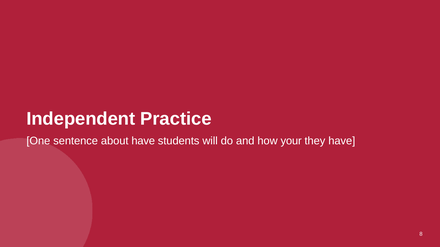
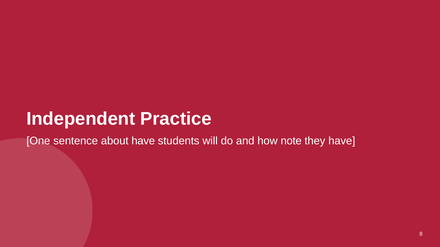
your: your -> note
